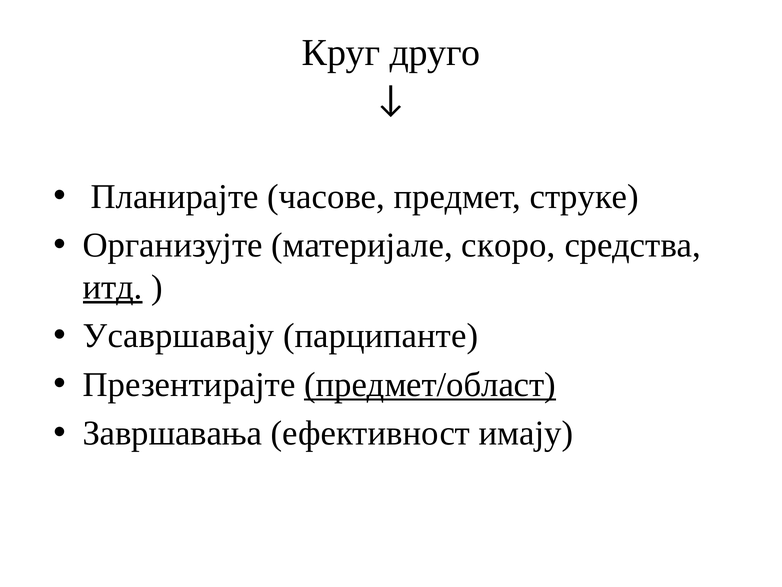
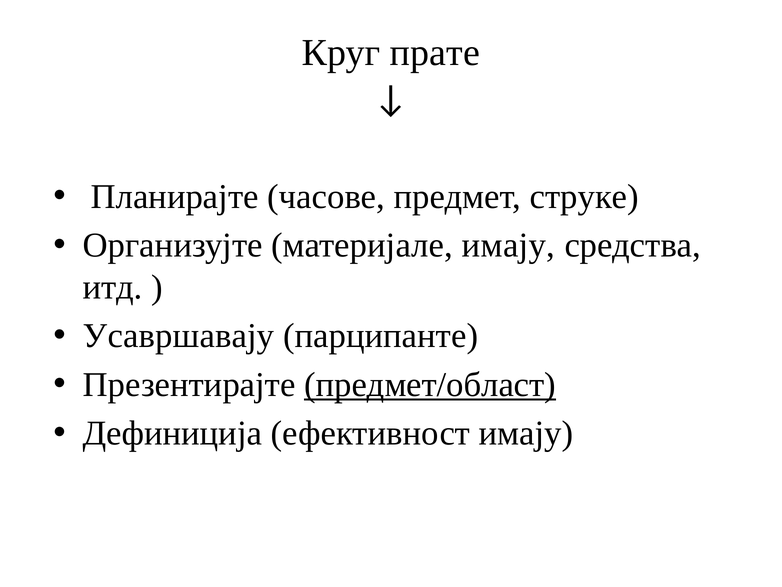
друго: друго -> прате
материјале скоро: скоро -> имају
итд underline: present -> none
Завршавања: Завршавања -> Дефиниција
